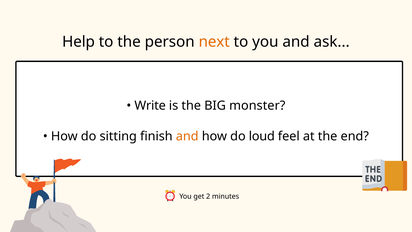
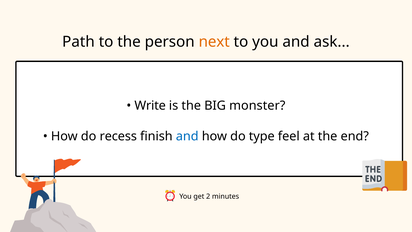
Help: Help -> Path
sitting: sitting -> recess
and at (187, 136) colour: orange -> blue
loud: loud -> type
